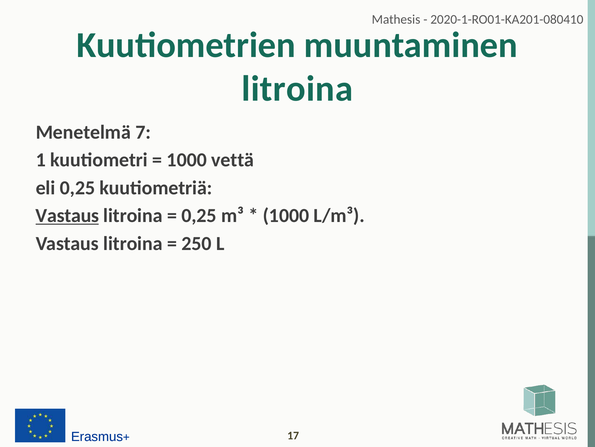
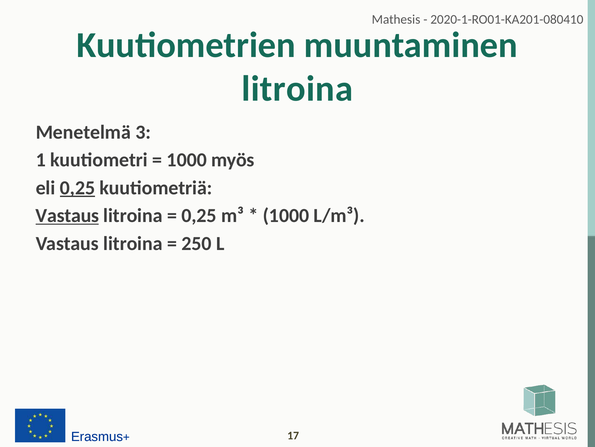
7: 7 -> 3
vettä: vettä -> myös
0,25 at (77, 188) underline: none -> present
